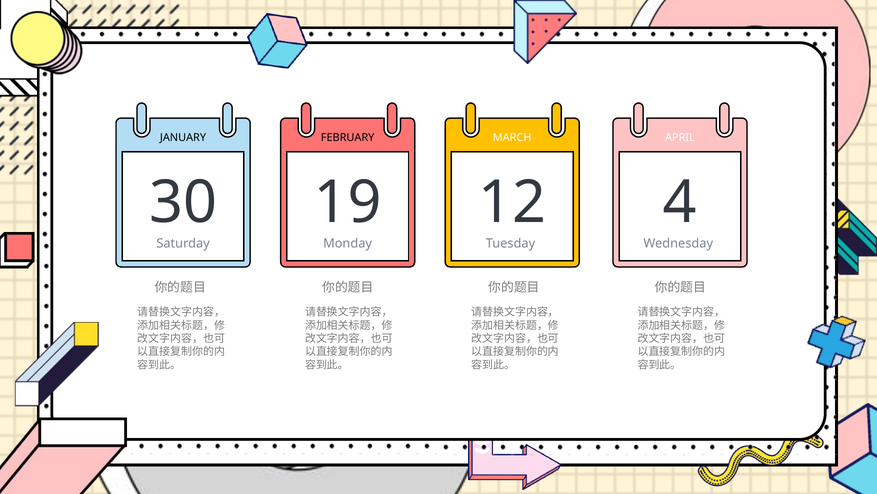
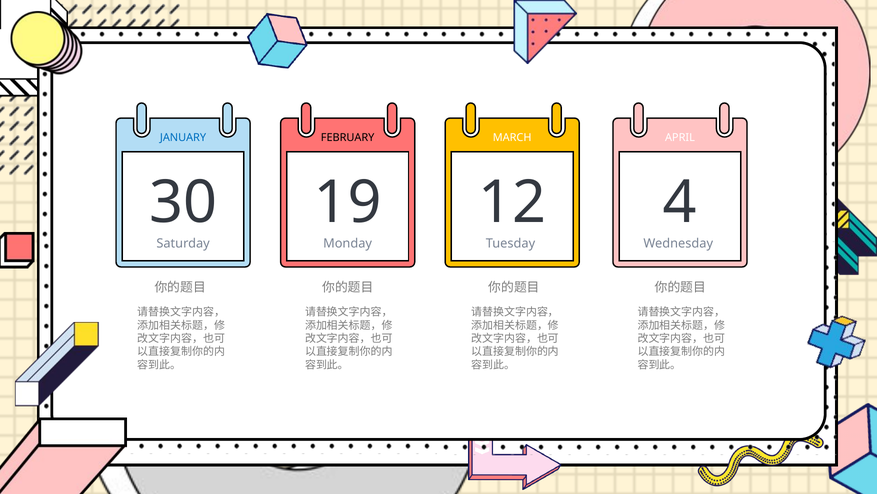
JANUARY colour: black -> blue
